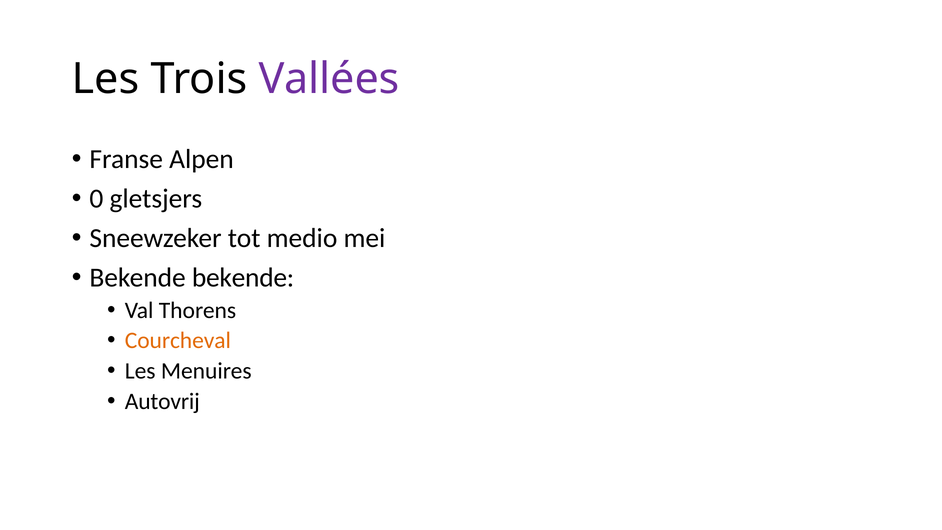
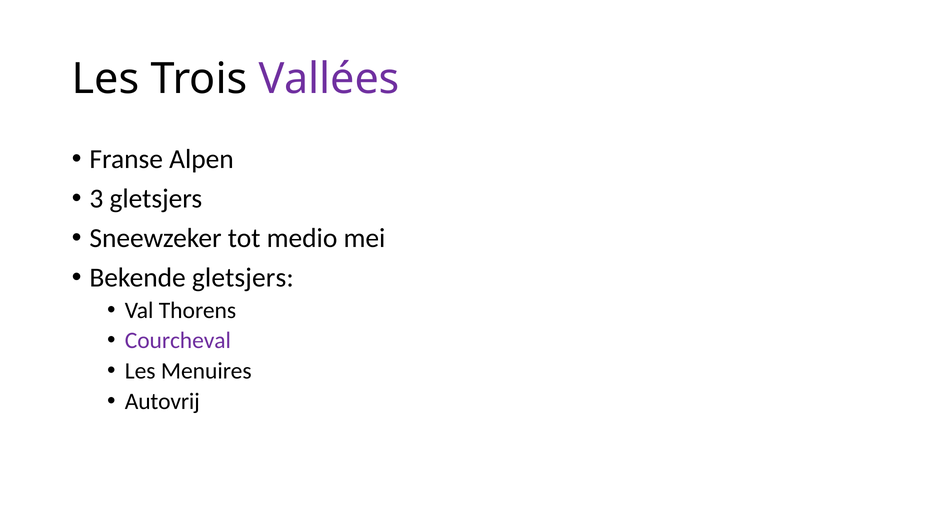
0: 0 -> 3
Bekende bekende: bekende -> gletsjers
Courcheval colour: orange -> purple
